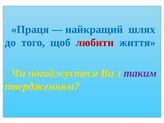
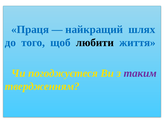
любити colour: red -> black
